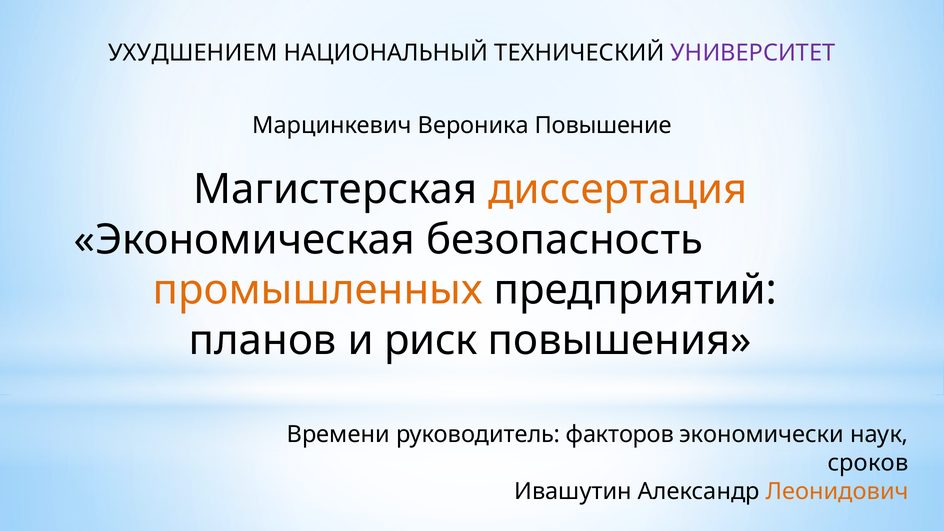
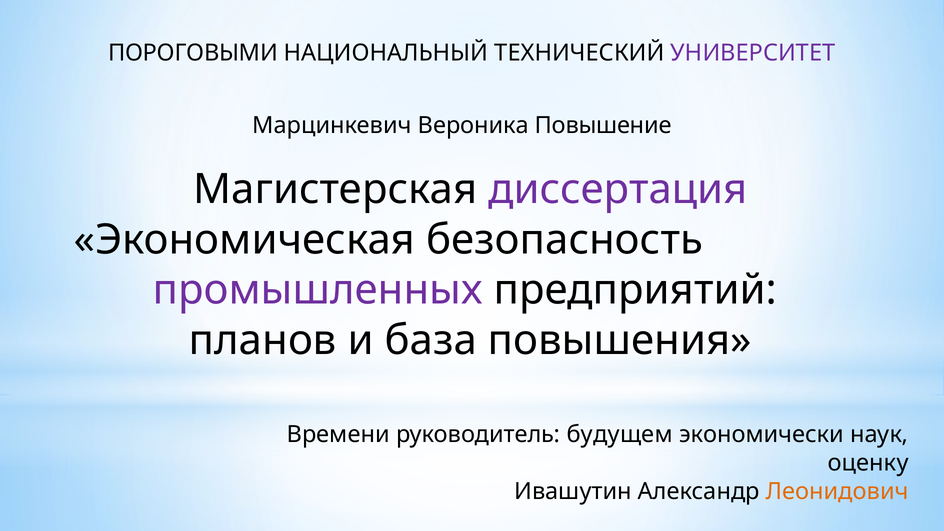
УХУДШЕНИЕМ: УХУДШЕНИЕМ -> ПОРОГОВЫМИ
диссертация colour: orange -> purple
промышленных colour: orange -> purple
риск: риск -> база
факторов: факторов -> будущем
сроков: сроков -> оценку
